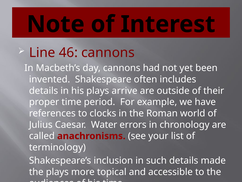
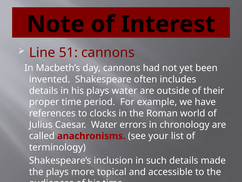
46: 46 -> 51
plays arrive: arrive -> water
